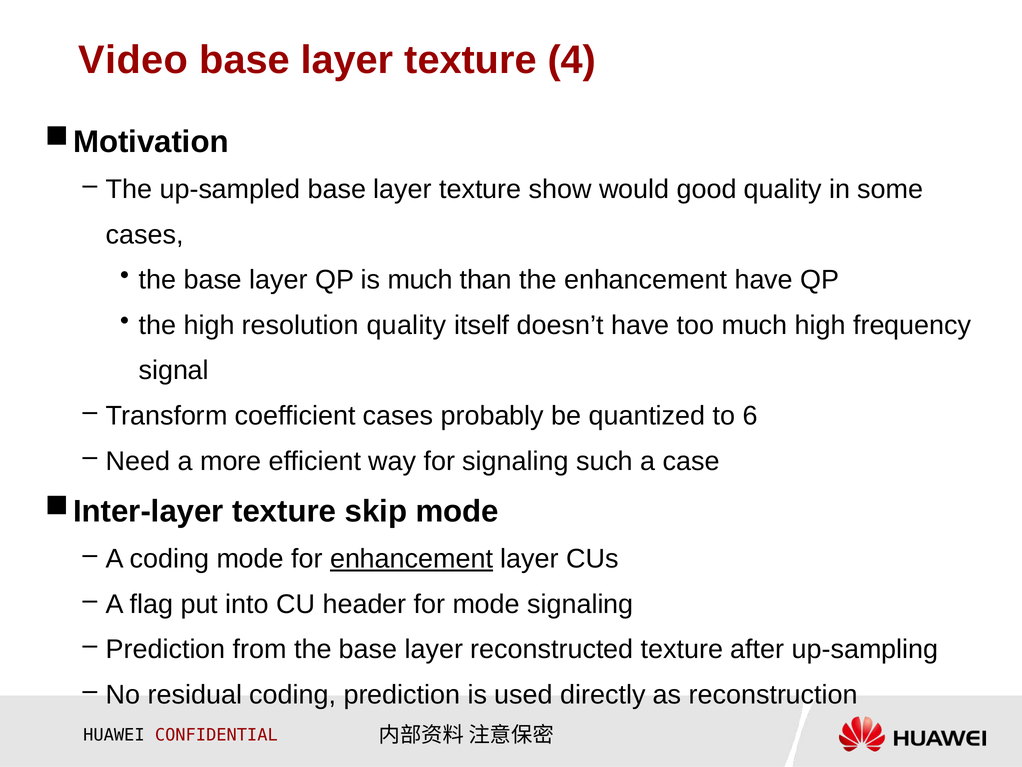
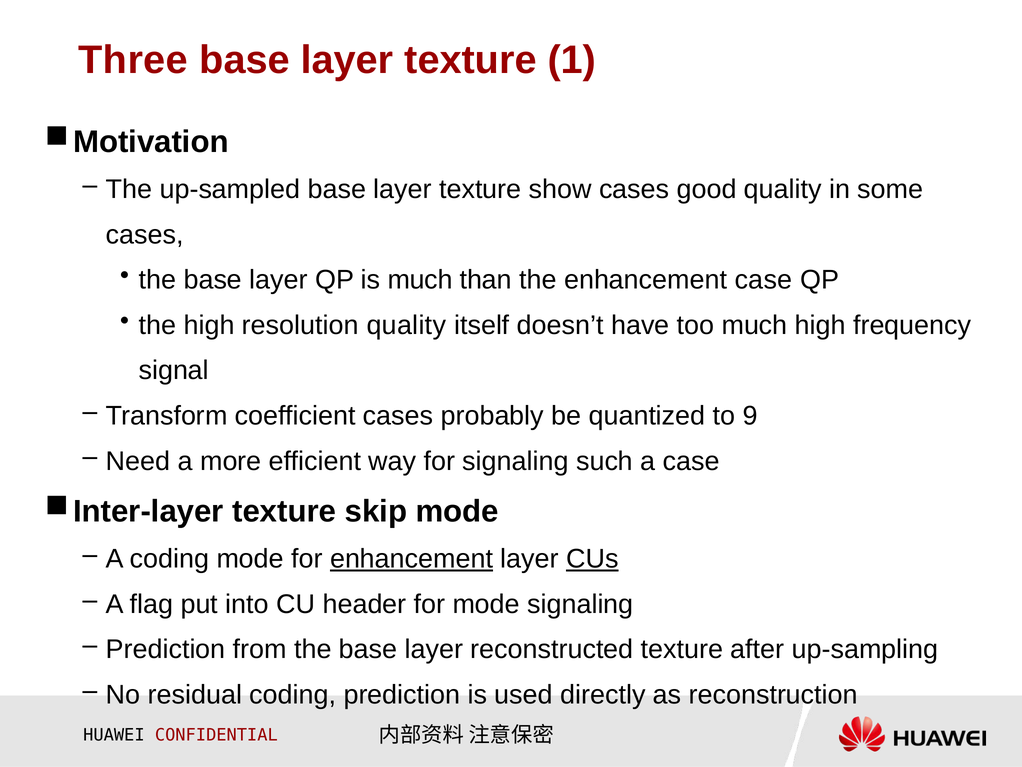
Video: Video -> Three
4: 4 -> 1
show would: would -> cases
enhancement have: have -> case
6: 6 -> 9
CUs underline: none -> present
